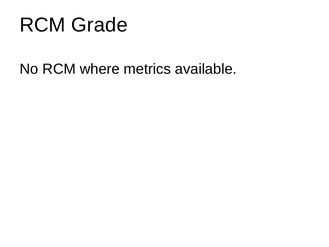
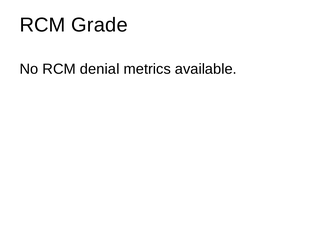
where: where -> denial
